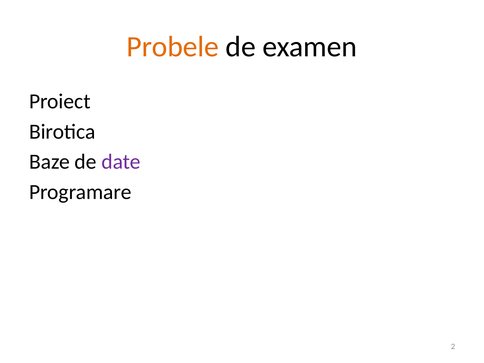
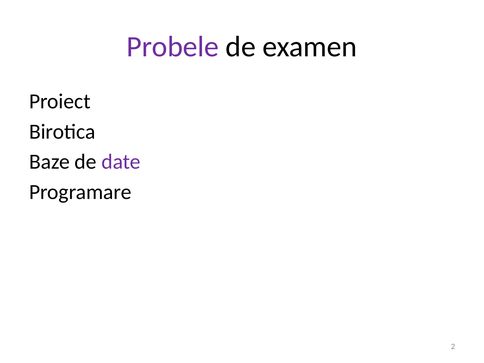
Probele colour: orange -> purple
